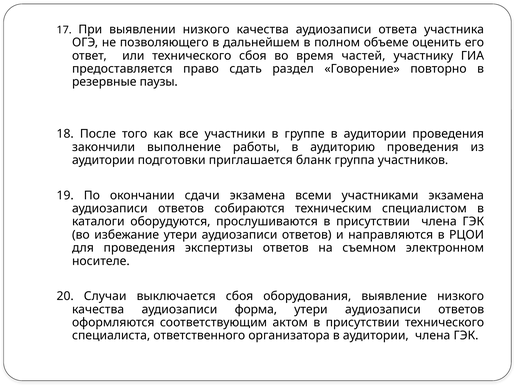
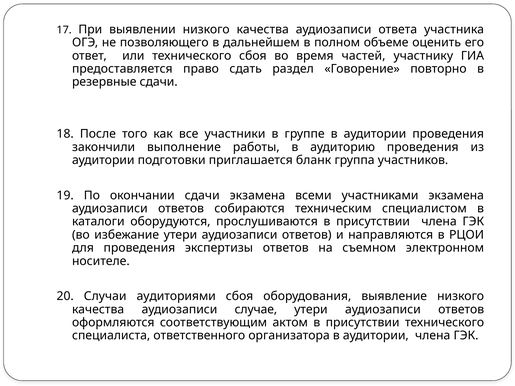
резервные паузы: паузы -> сдачи
выключается: выключается -> аудиториями
форма: форма -> случае
